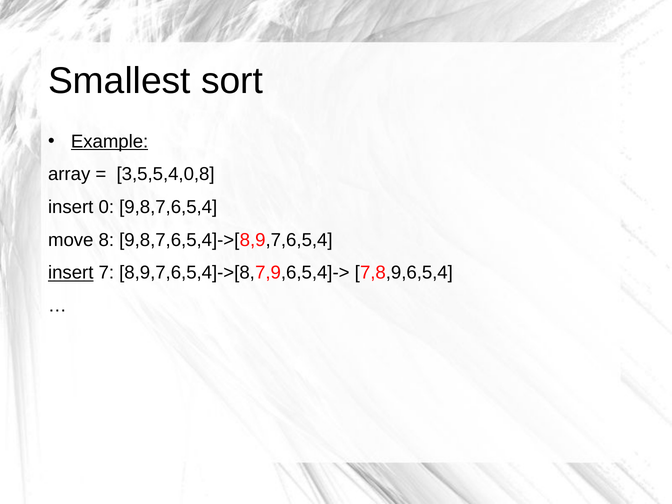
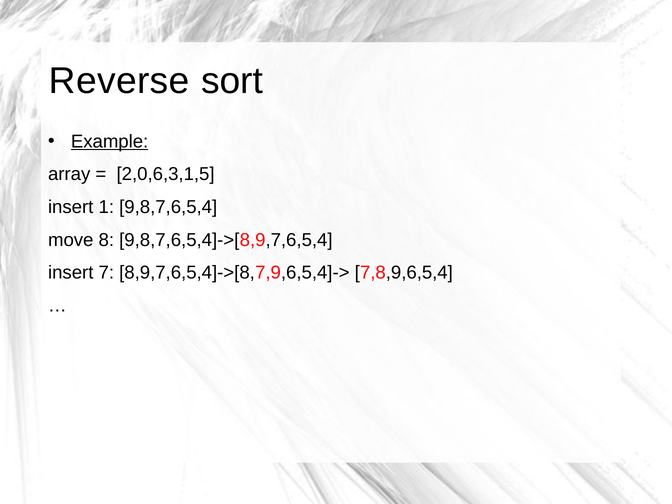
Smallest: Smallest -> Reverse
3,5,5,4,0,8: 3,5,5,4,0,8 -> 2,0,6,3,1,5
0: 0 -> 1
insert at (71, 273) underline: present -> none
